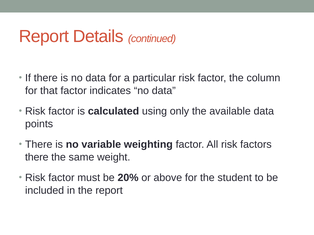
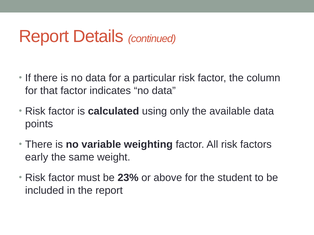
there at (37, 157): there -> early
20%: 20% -> 23%
